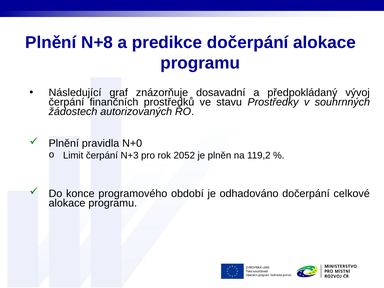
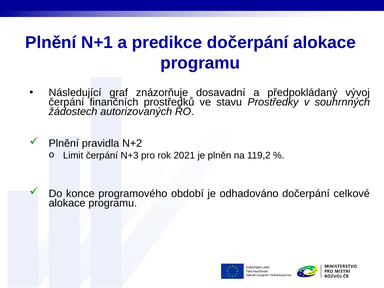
N+8: N+8 -> N+1
N+0: N+0 -> N+2
2052: 2052 -> 2021
